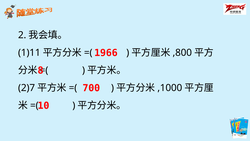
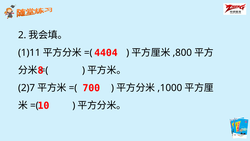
1966: 1966 -> 4404
